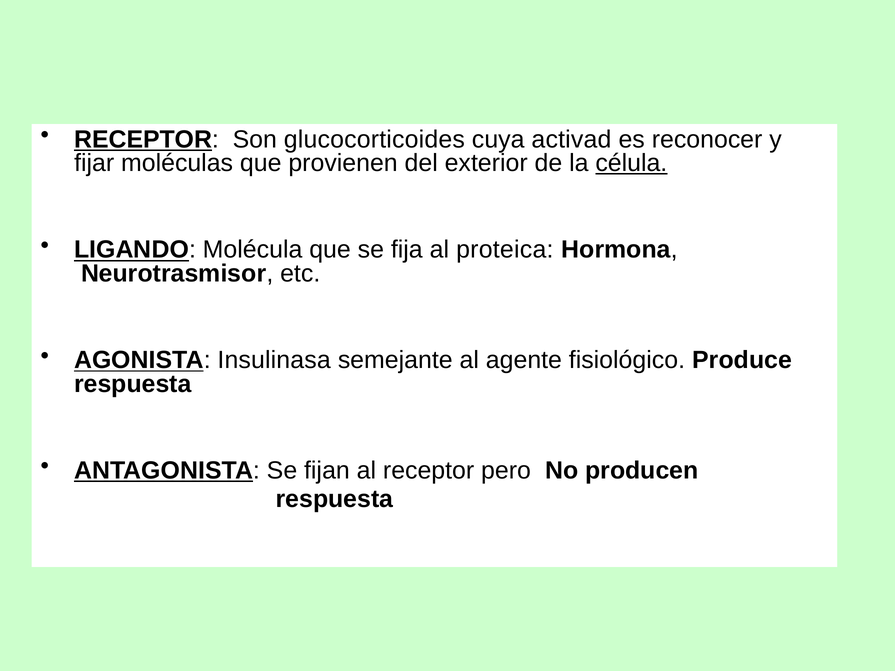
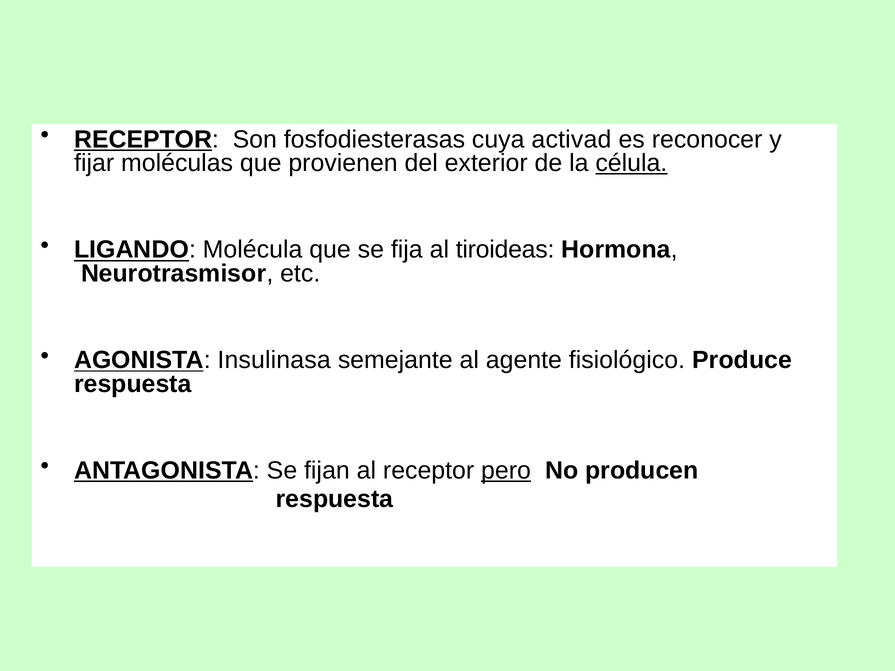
glucocorticoides: glucocorticoides -> fosfodiesterasas
proteica: proteica -> tiroideas
pero underline: none -> present
